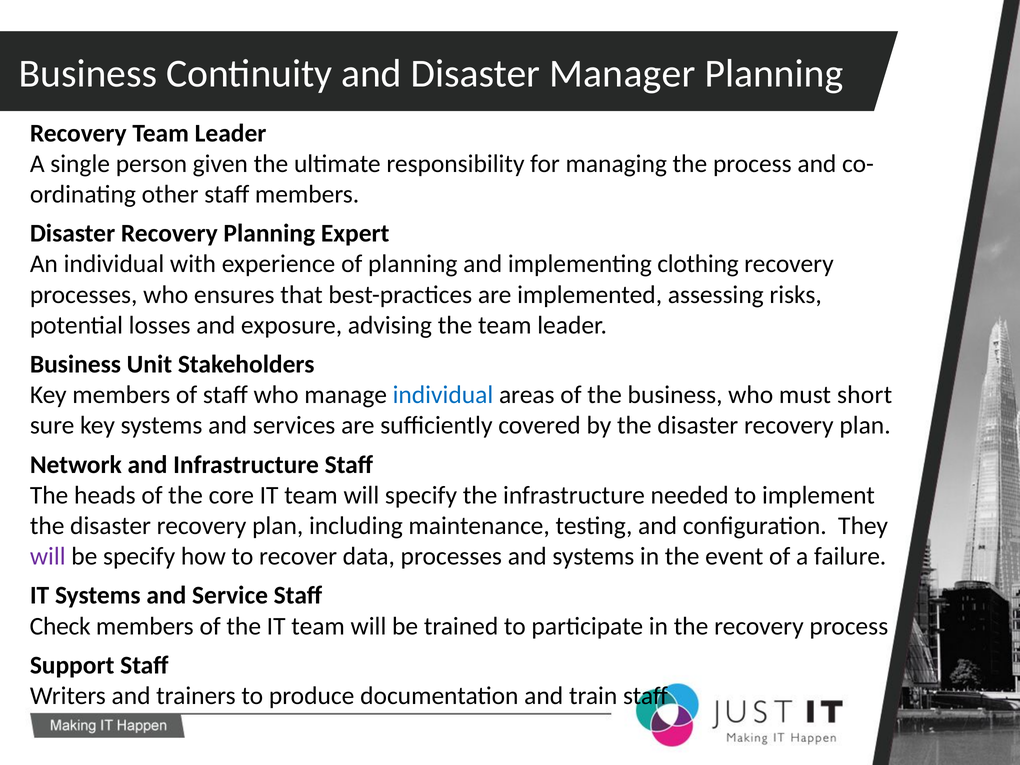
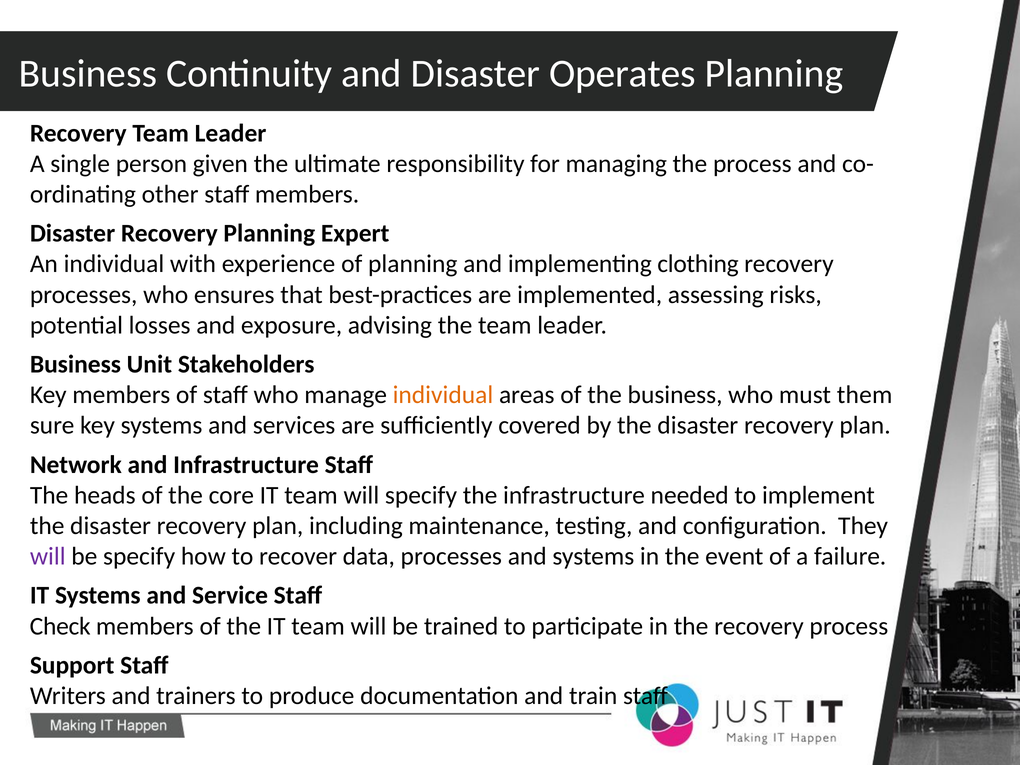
Manager: Manager -> Operates
individual at (443, 395) colour: blue -> orange
short: short -> them
